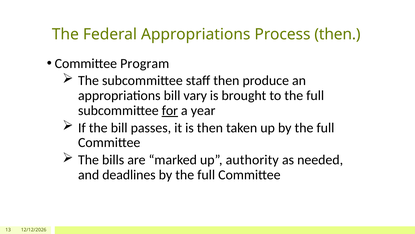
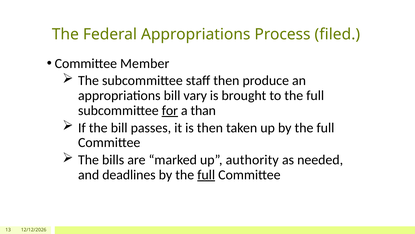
Process then: then -> filed
Program: Program -> Member
year: year -> than
full at (206, 174) underline: none -> present
